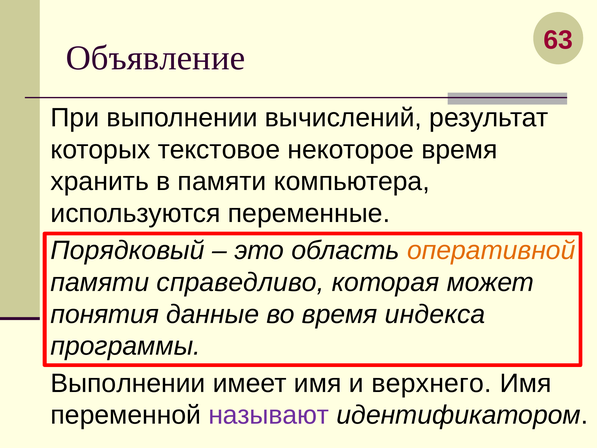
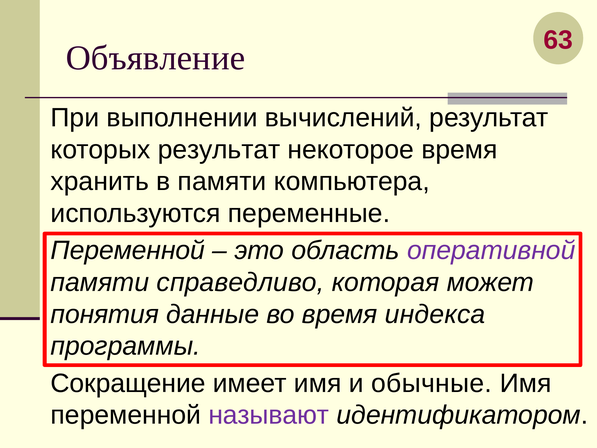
которых текстовое: текстовое -> результат
Порядковый at (128, 250): Порядковый -> Переменной
оперативной colour: orange -> purple
Выполнении at (128, 383): Выполнении -> Сокращение
верхнего: верхнего -> обычные
